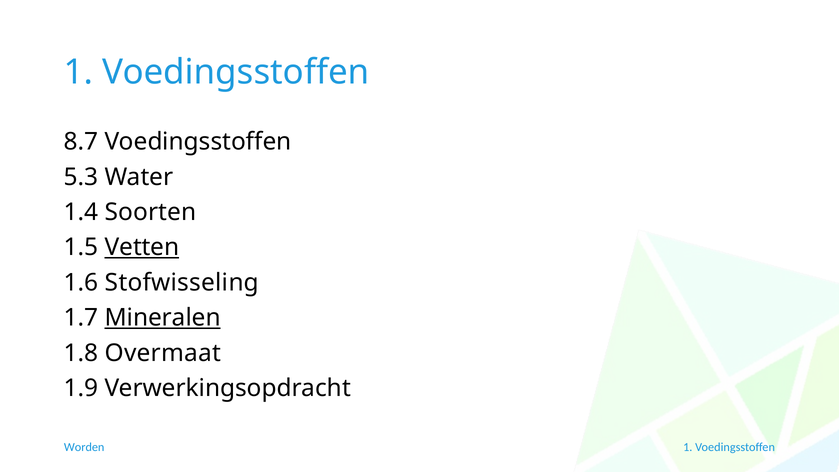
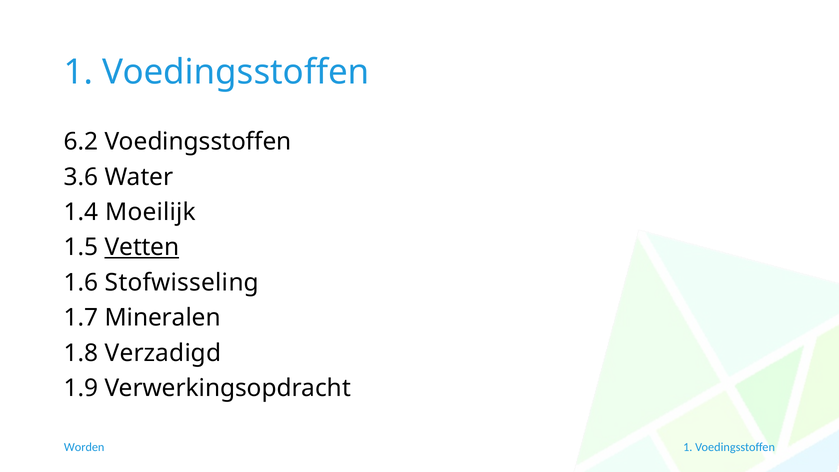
8.7: 8.7 -> 6.2
5.3: 5.3 -> 3.6
Soorten: Soorten -> Moeilijk
Mineralen underline: present -> none
Overmaat: Overmaat -> Verzadigd
